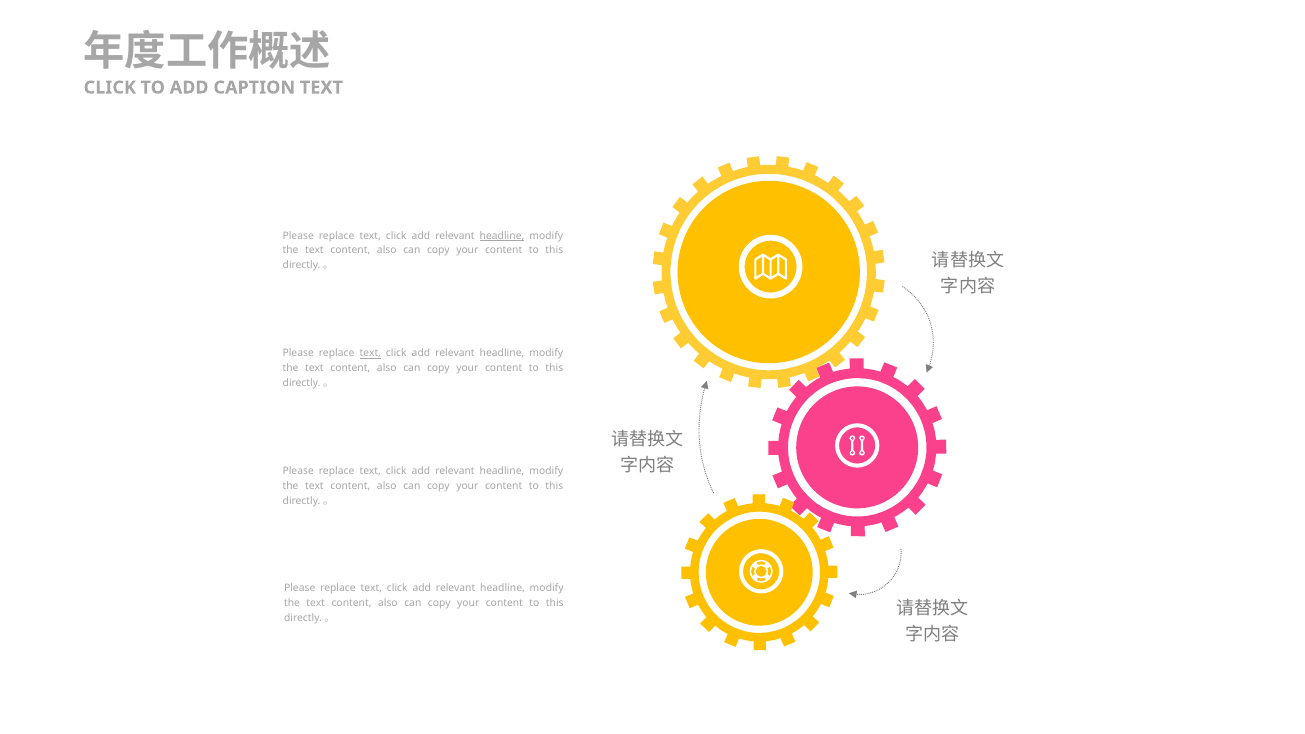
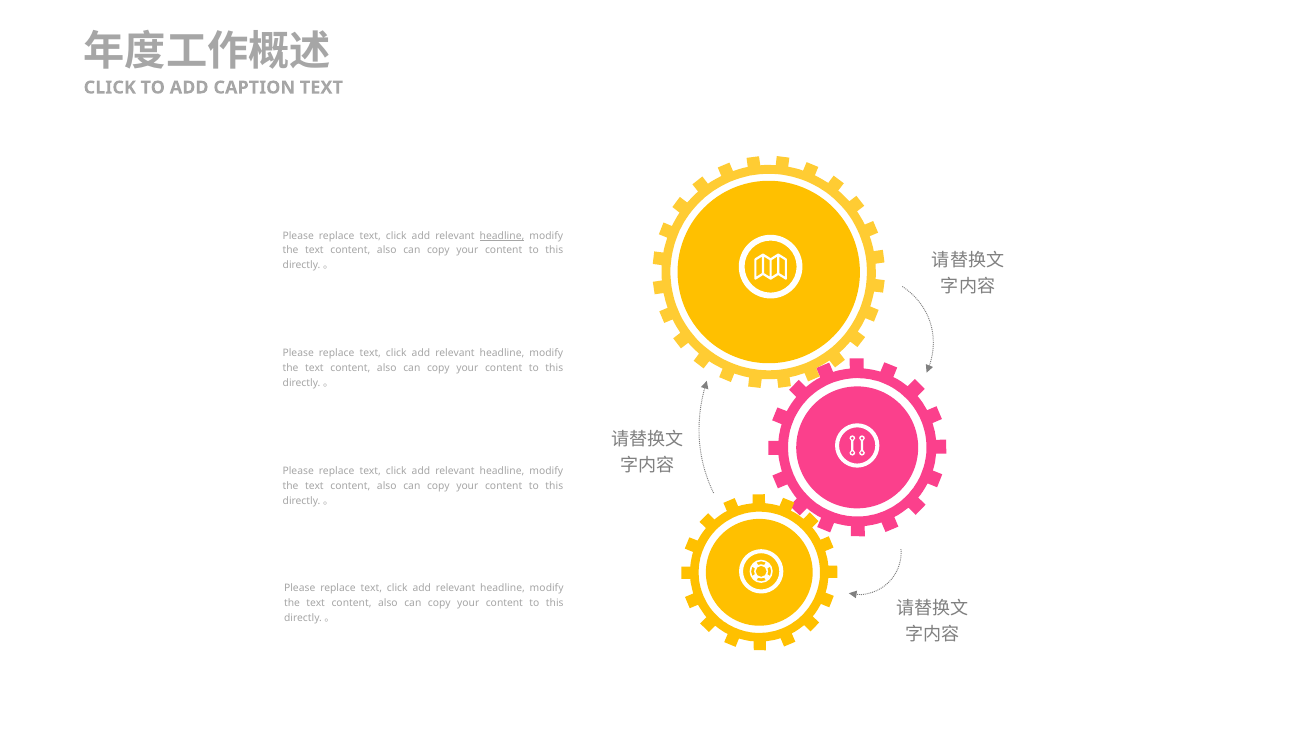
text at (370, 353) underline: present -> none
